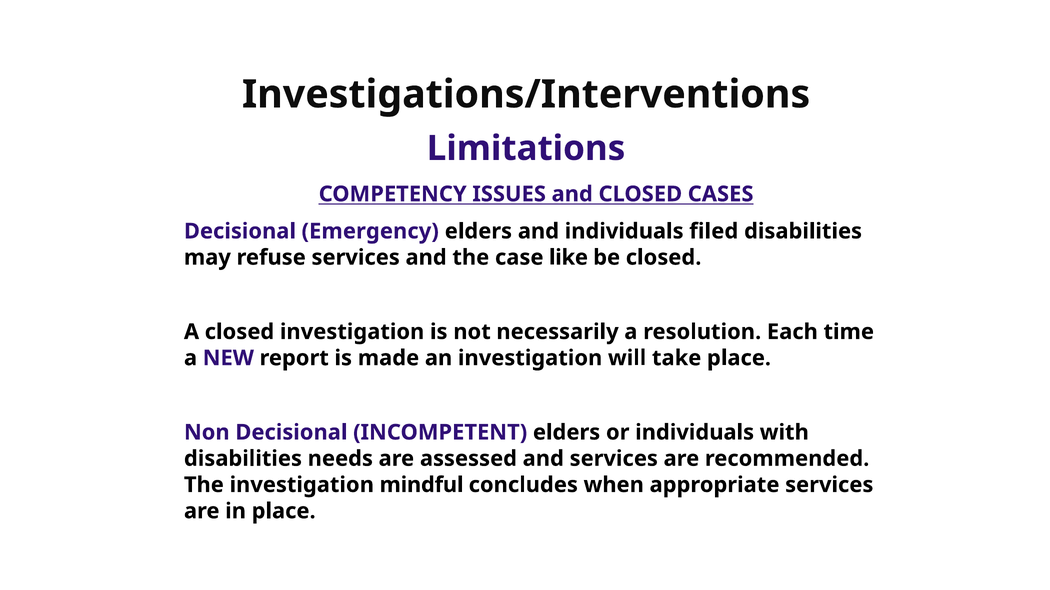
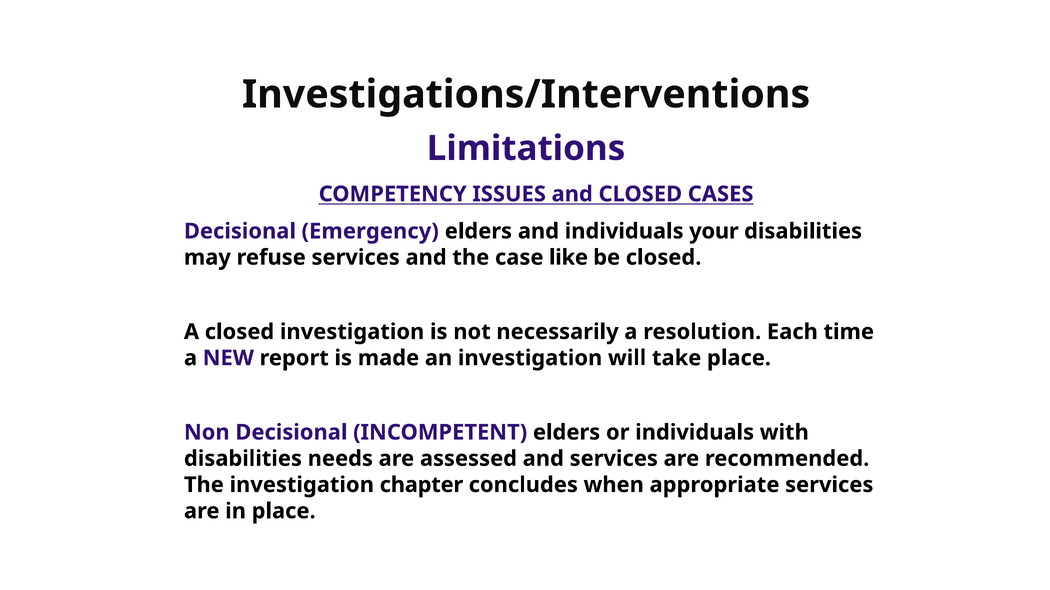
filed: filed -> your
mindful: mindful -> chapter
